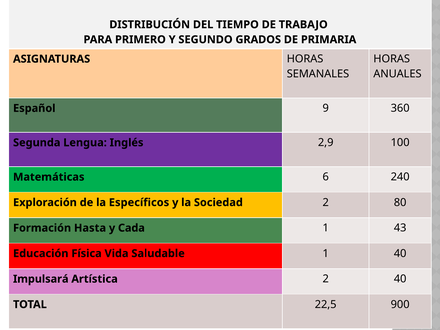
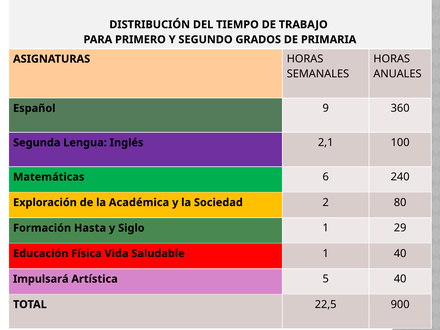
2,9: 2,9 -> 2,1
Específicos: Específicos -> Académica
Cada: Cada -> Siglo
43: 43 -> 29
Artística 2: 2 -> 5
